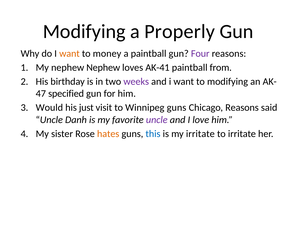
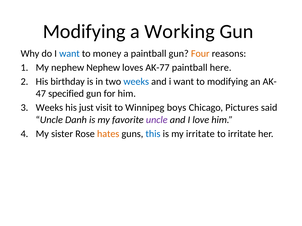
Properly: Properly -> Working
want at (69, 54) colour: orange -> blue
Four colour: purple -> orange
AK-41: AK-41 -> AK-77
from: from -> here
weeks at (136, 82) colour: purple -> blue
Would at (49, 108): Would -> Weeks
Winnipeg guns: guns -> boys
Chicago Reasons: Reasons -> Pictures
